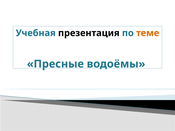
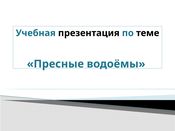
теме colour: orange -> black
